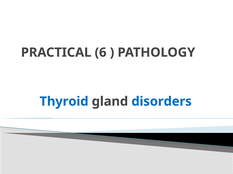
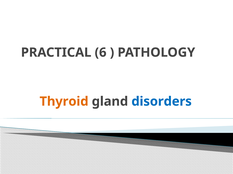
Thyroid colour: blue -> orange
